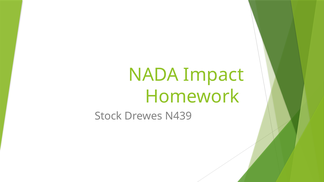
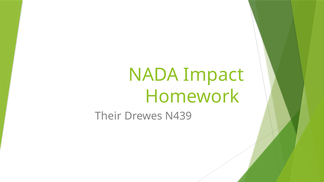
Stock: Stock -> Their
